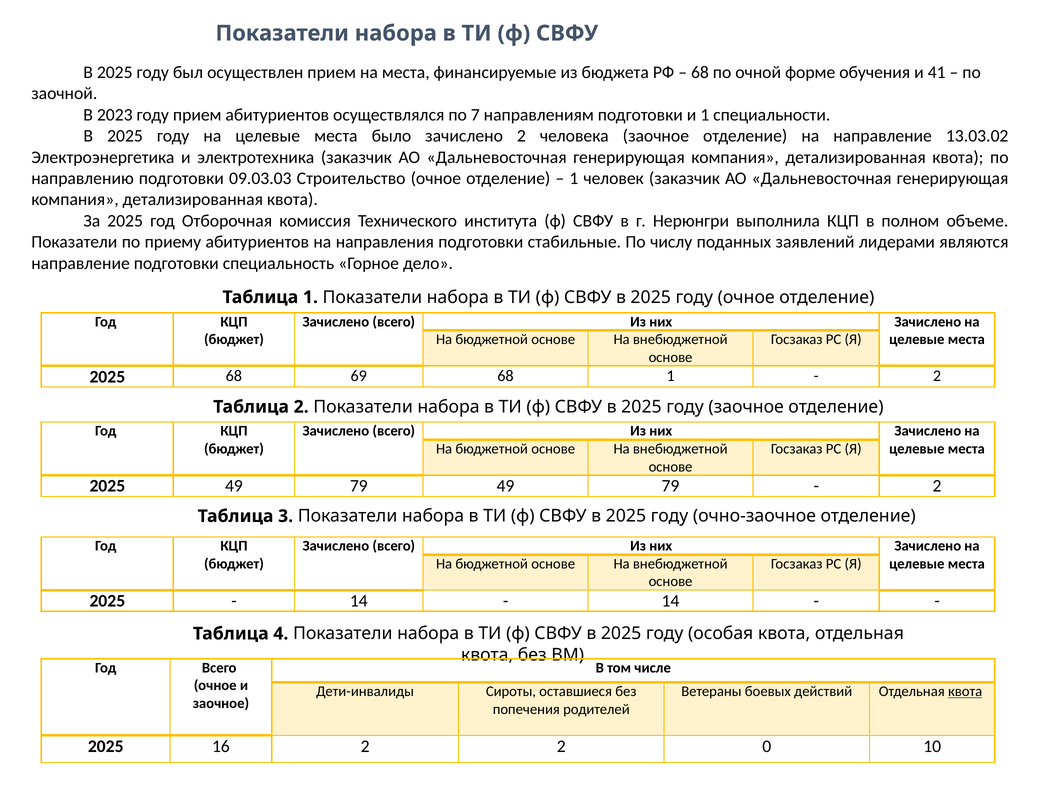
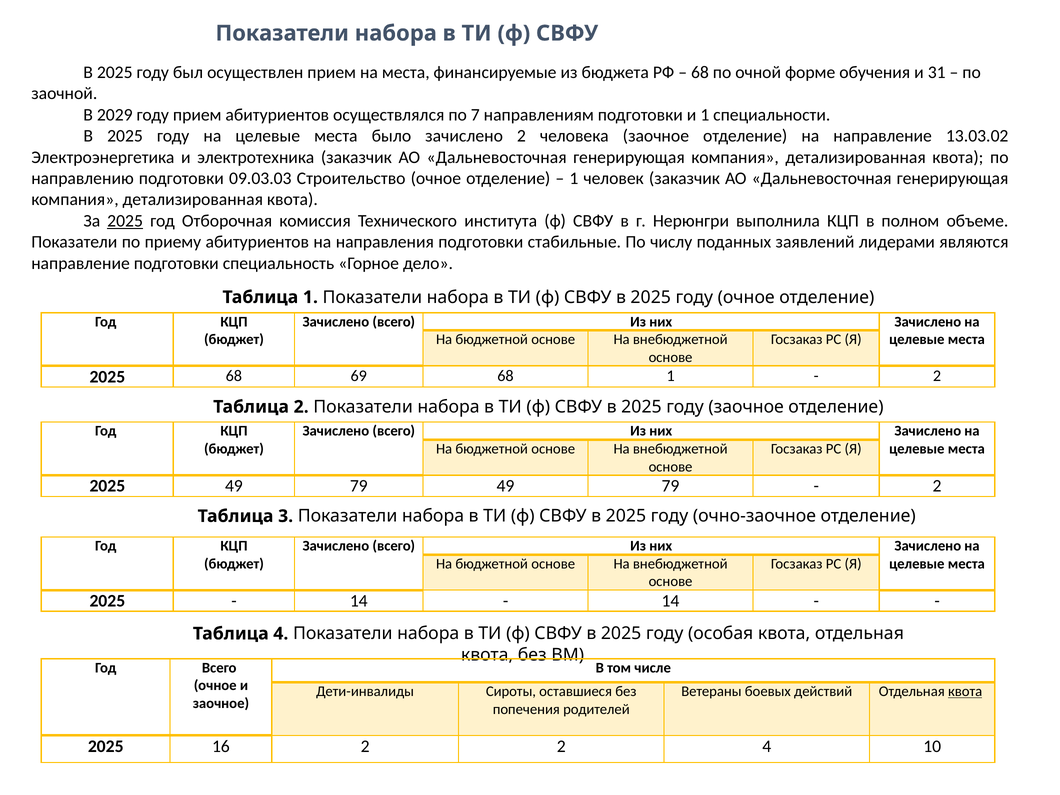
41: 41 -> 31
2023: 2023 -> 2029
2025 at (125, 221) underline: none -> present
2 0: 0 -> 4
